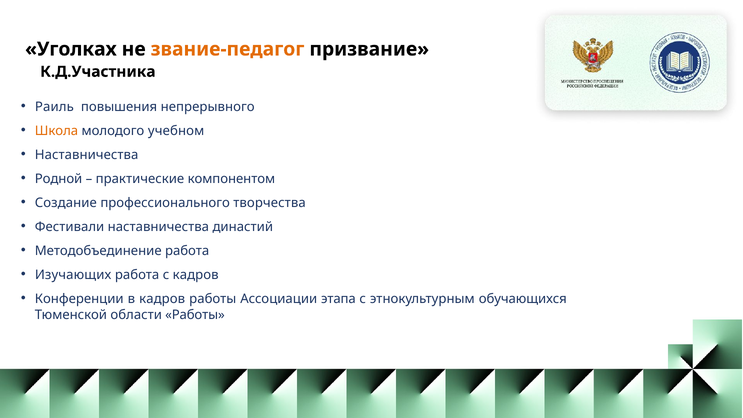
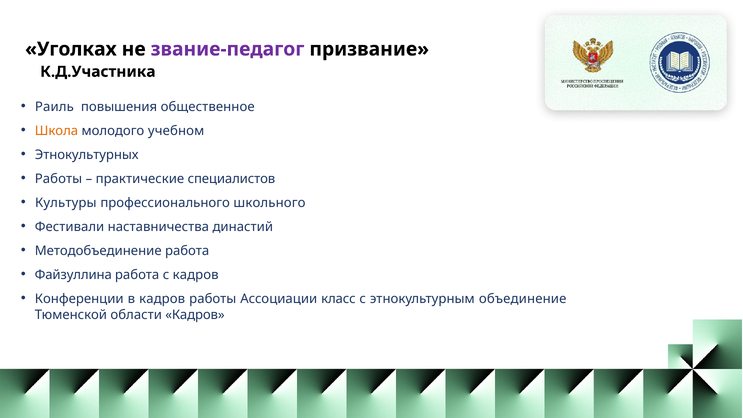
звание-педагог colour: orange -> purple
непрерывного: непрерывного -> общественное
Наставничества at (87, 155): Наставничества -> Этнокультурных
Родной at (59, 179): Родной -> Работы
компонентом: компонентом -> специалистов
Создание: Создание -> Культуры
творчества: творчества -> школьного
Изучающих: Изучающих -> Файзуллина
этапа: этапа -> класс
обучающихся: обучающихся -> объединение
области Работы: Работы -> Кадров
